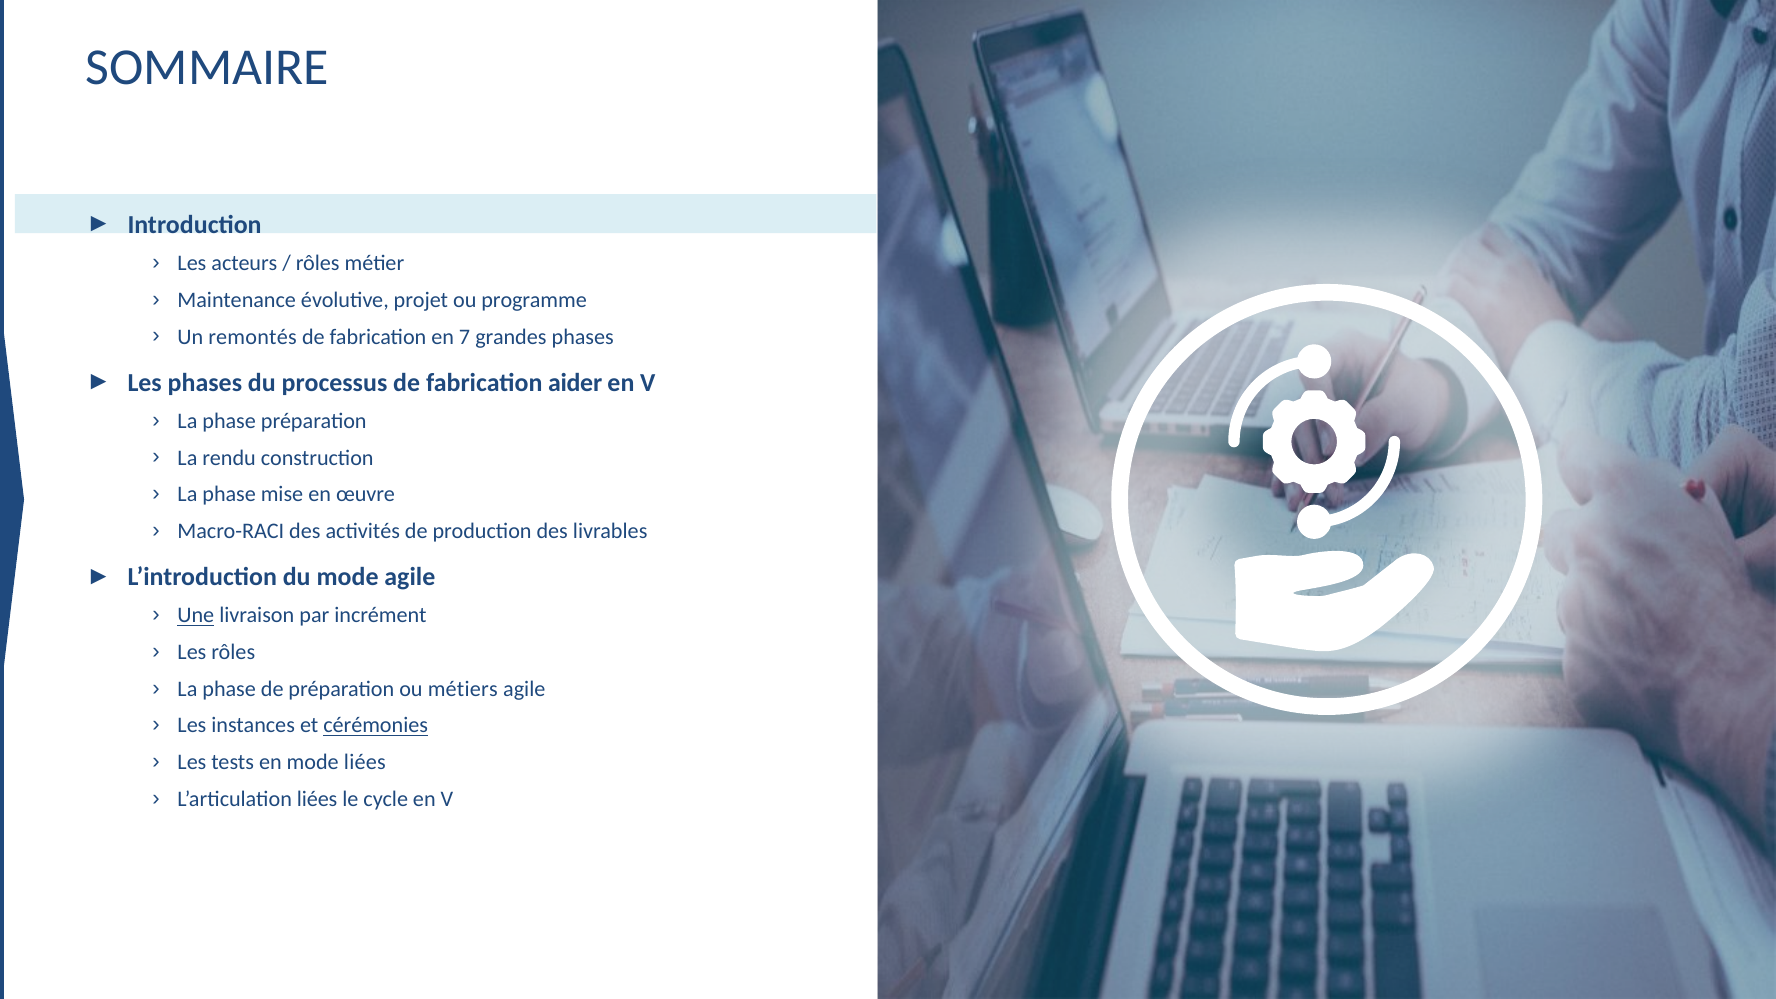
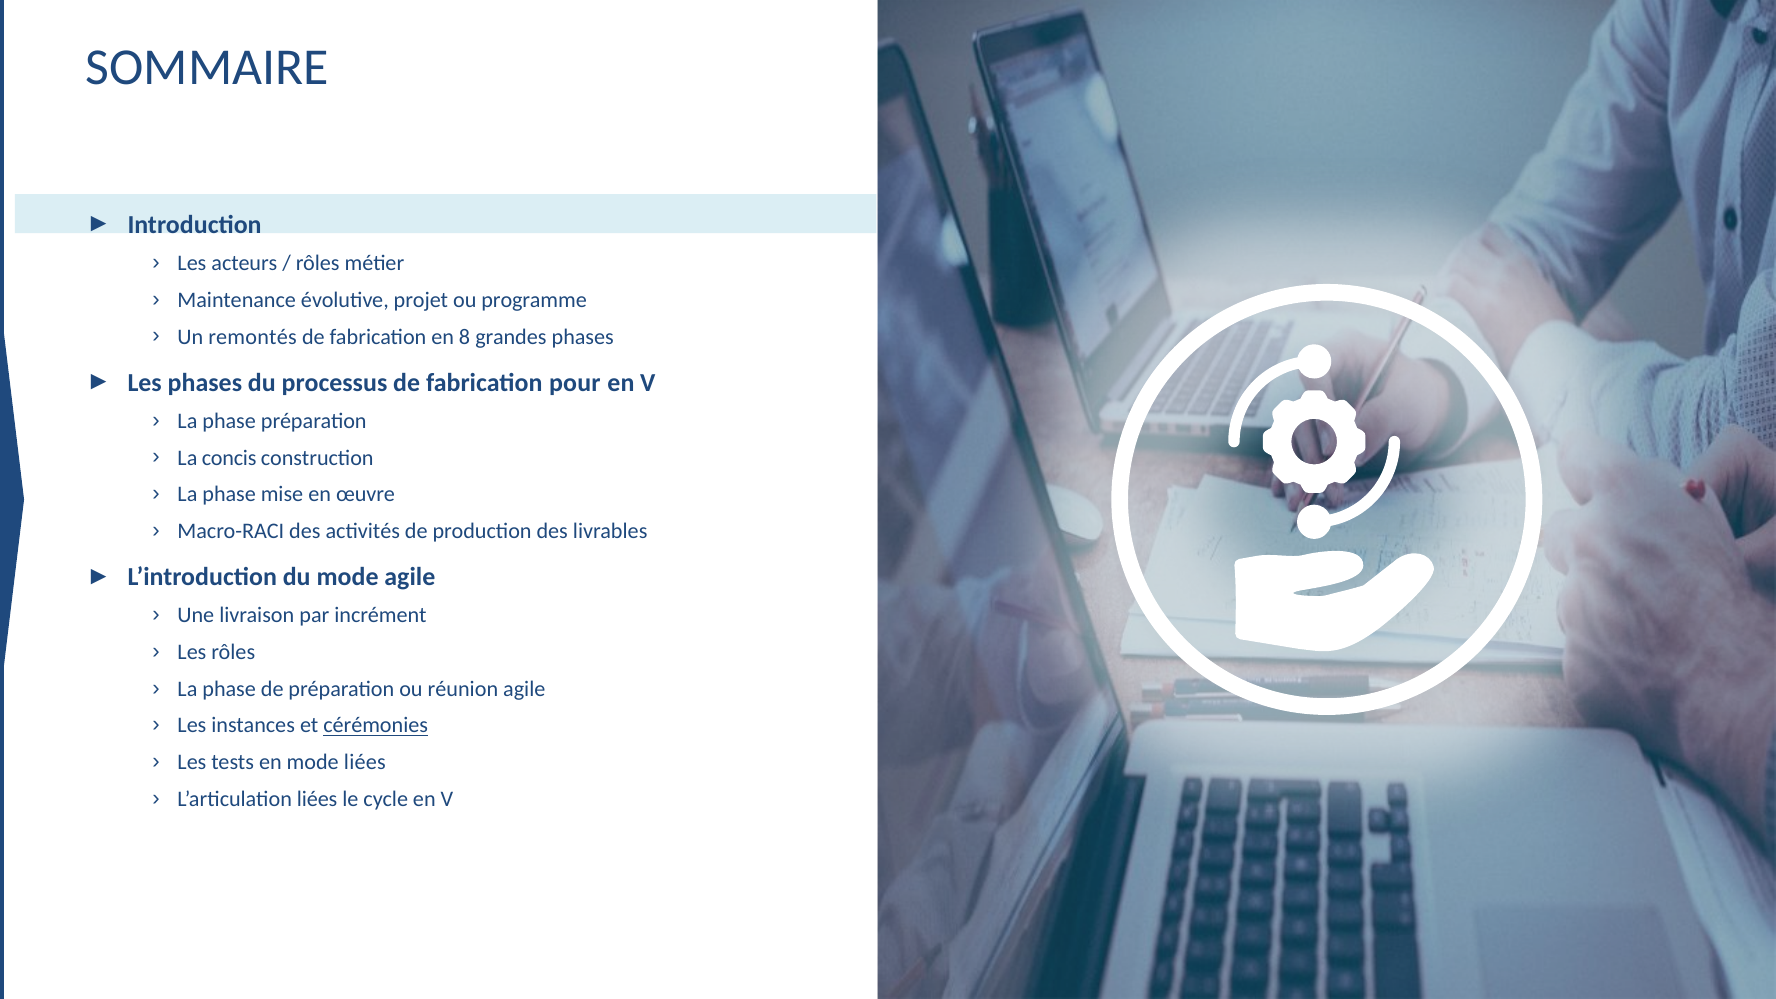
7: 7 -> 8
aider: aider -> pour
rendu: rendu -> concis
Une underline: present -> none
métiers: métiers -> réunion
